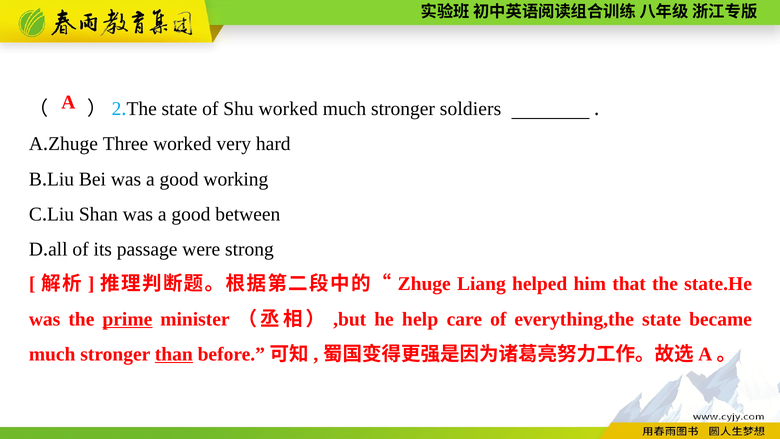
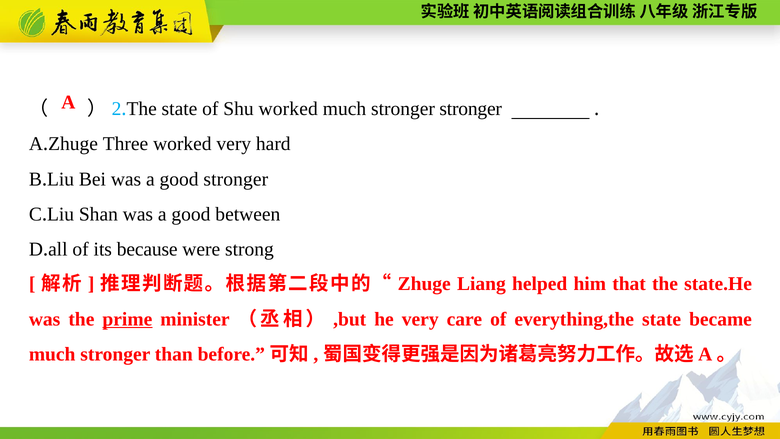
stronger soldiers: soldiers -> stronger
good working: working -> stronger
passage: passage -> because
he help: help -> very
than underline: present -> none
